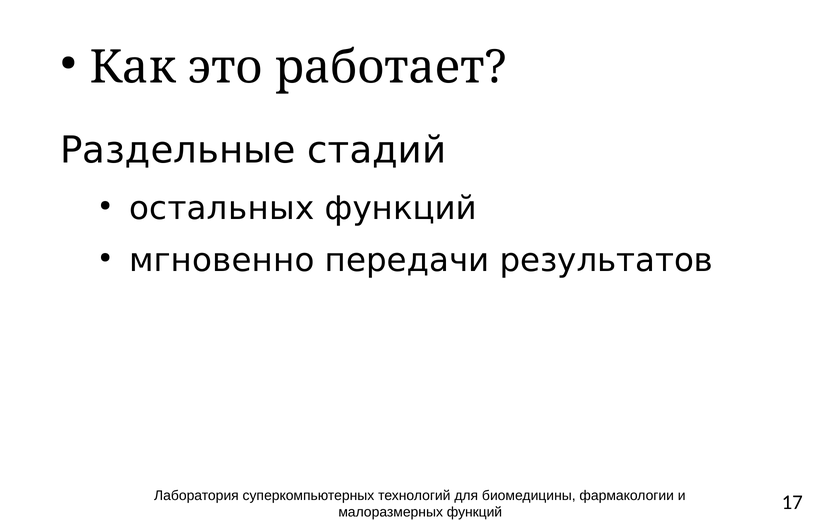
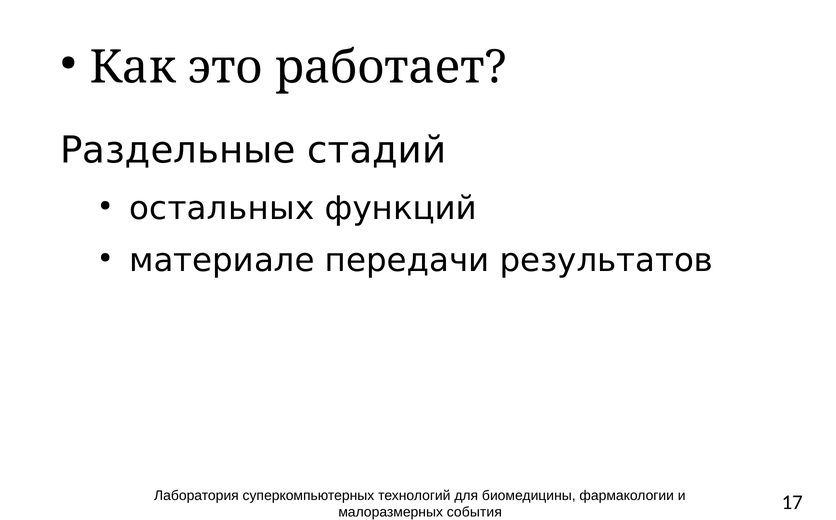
мгновенно: мгновенно -> материале
малоразмерных функций: функций -> события
